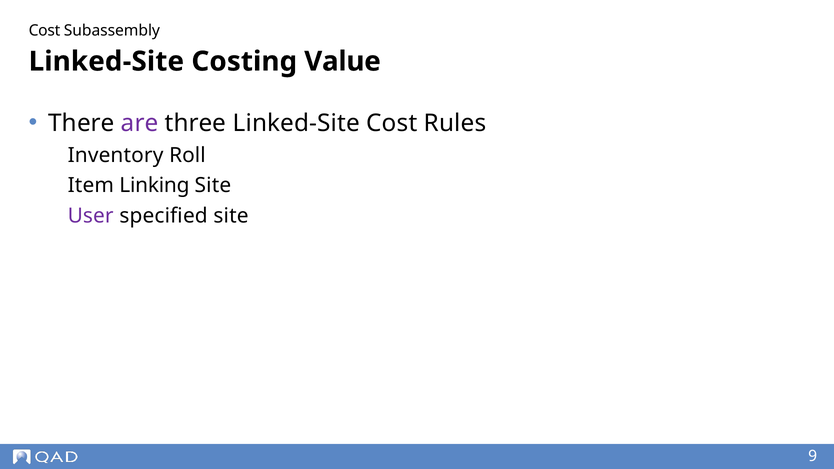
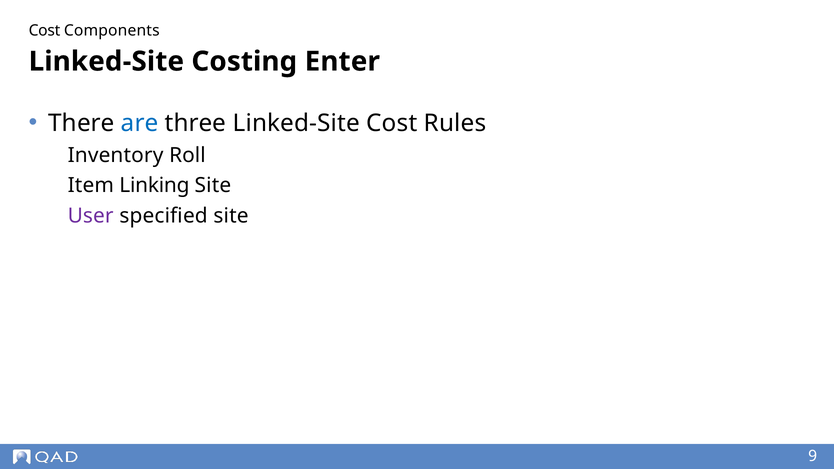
Subassembly: Subassembly -> Components
Value: Value -> Enter
are colour: purple -> blue
